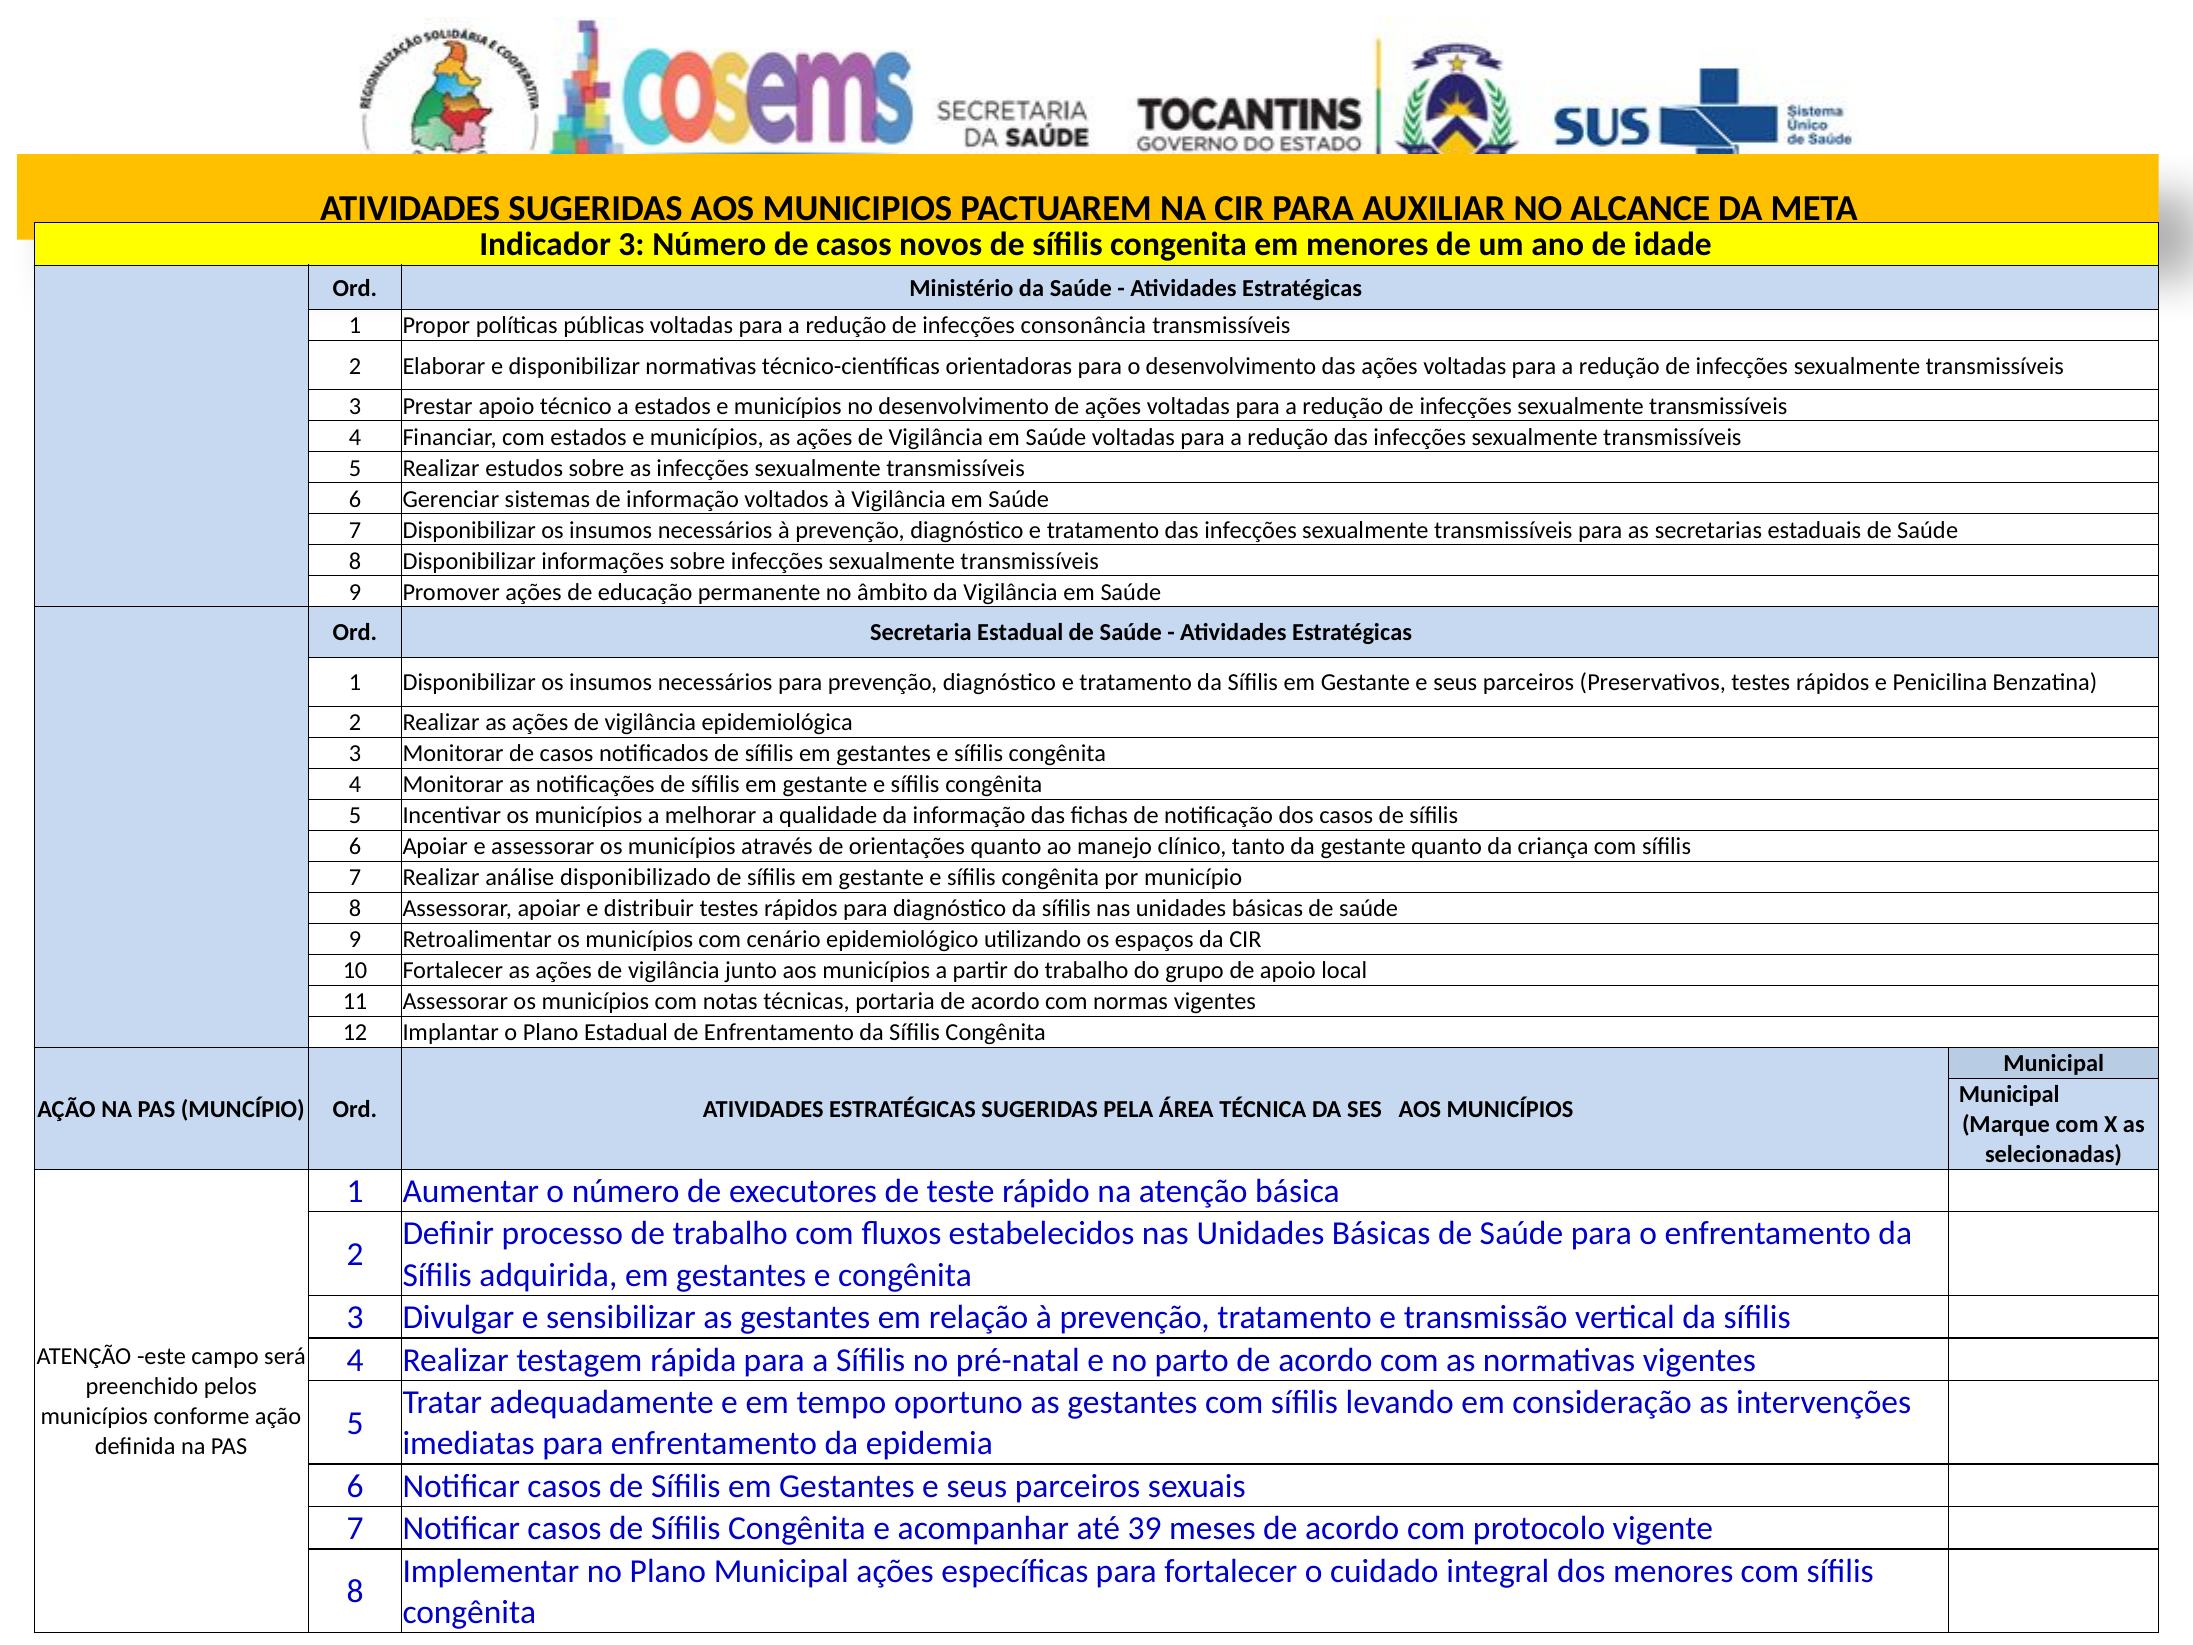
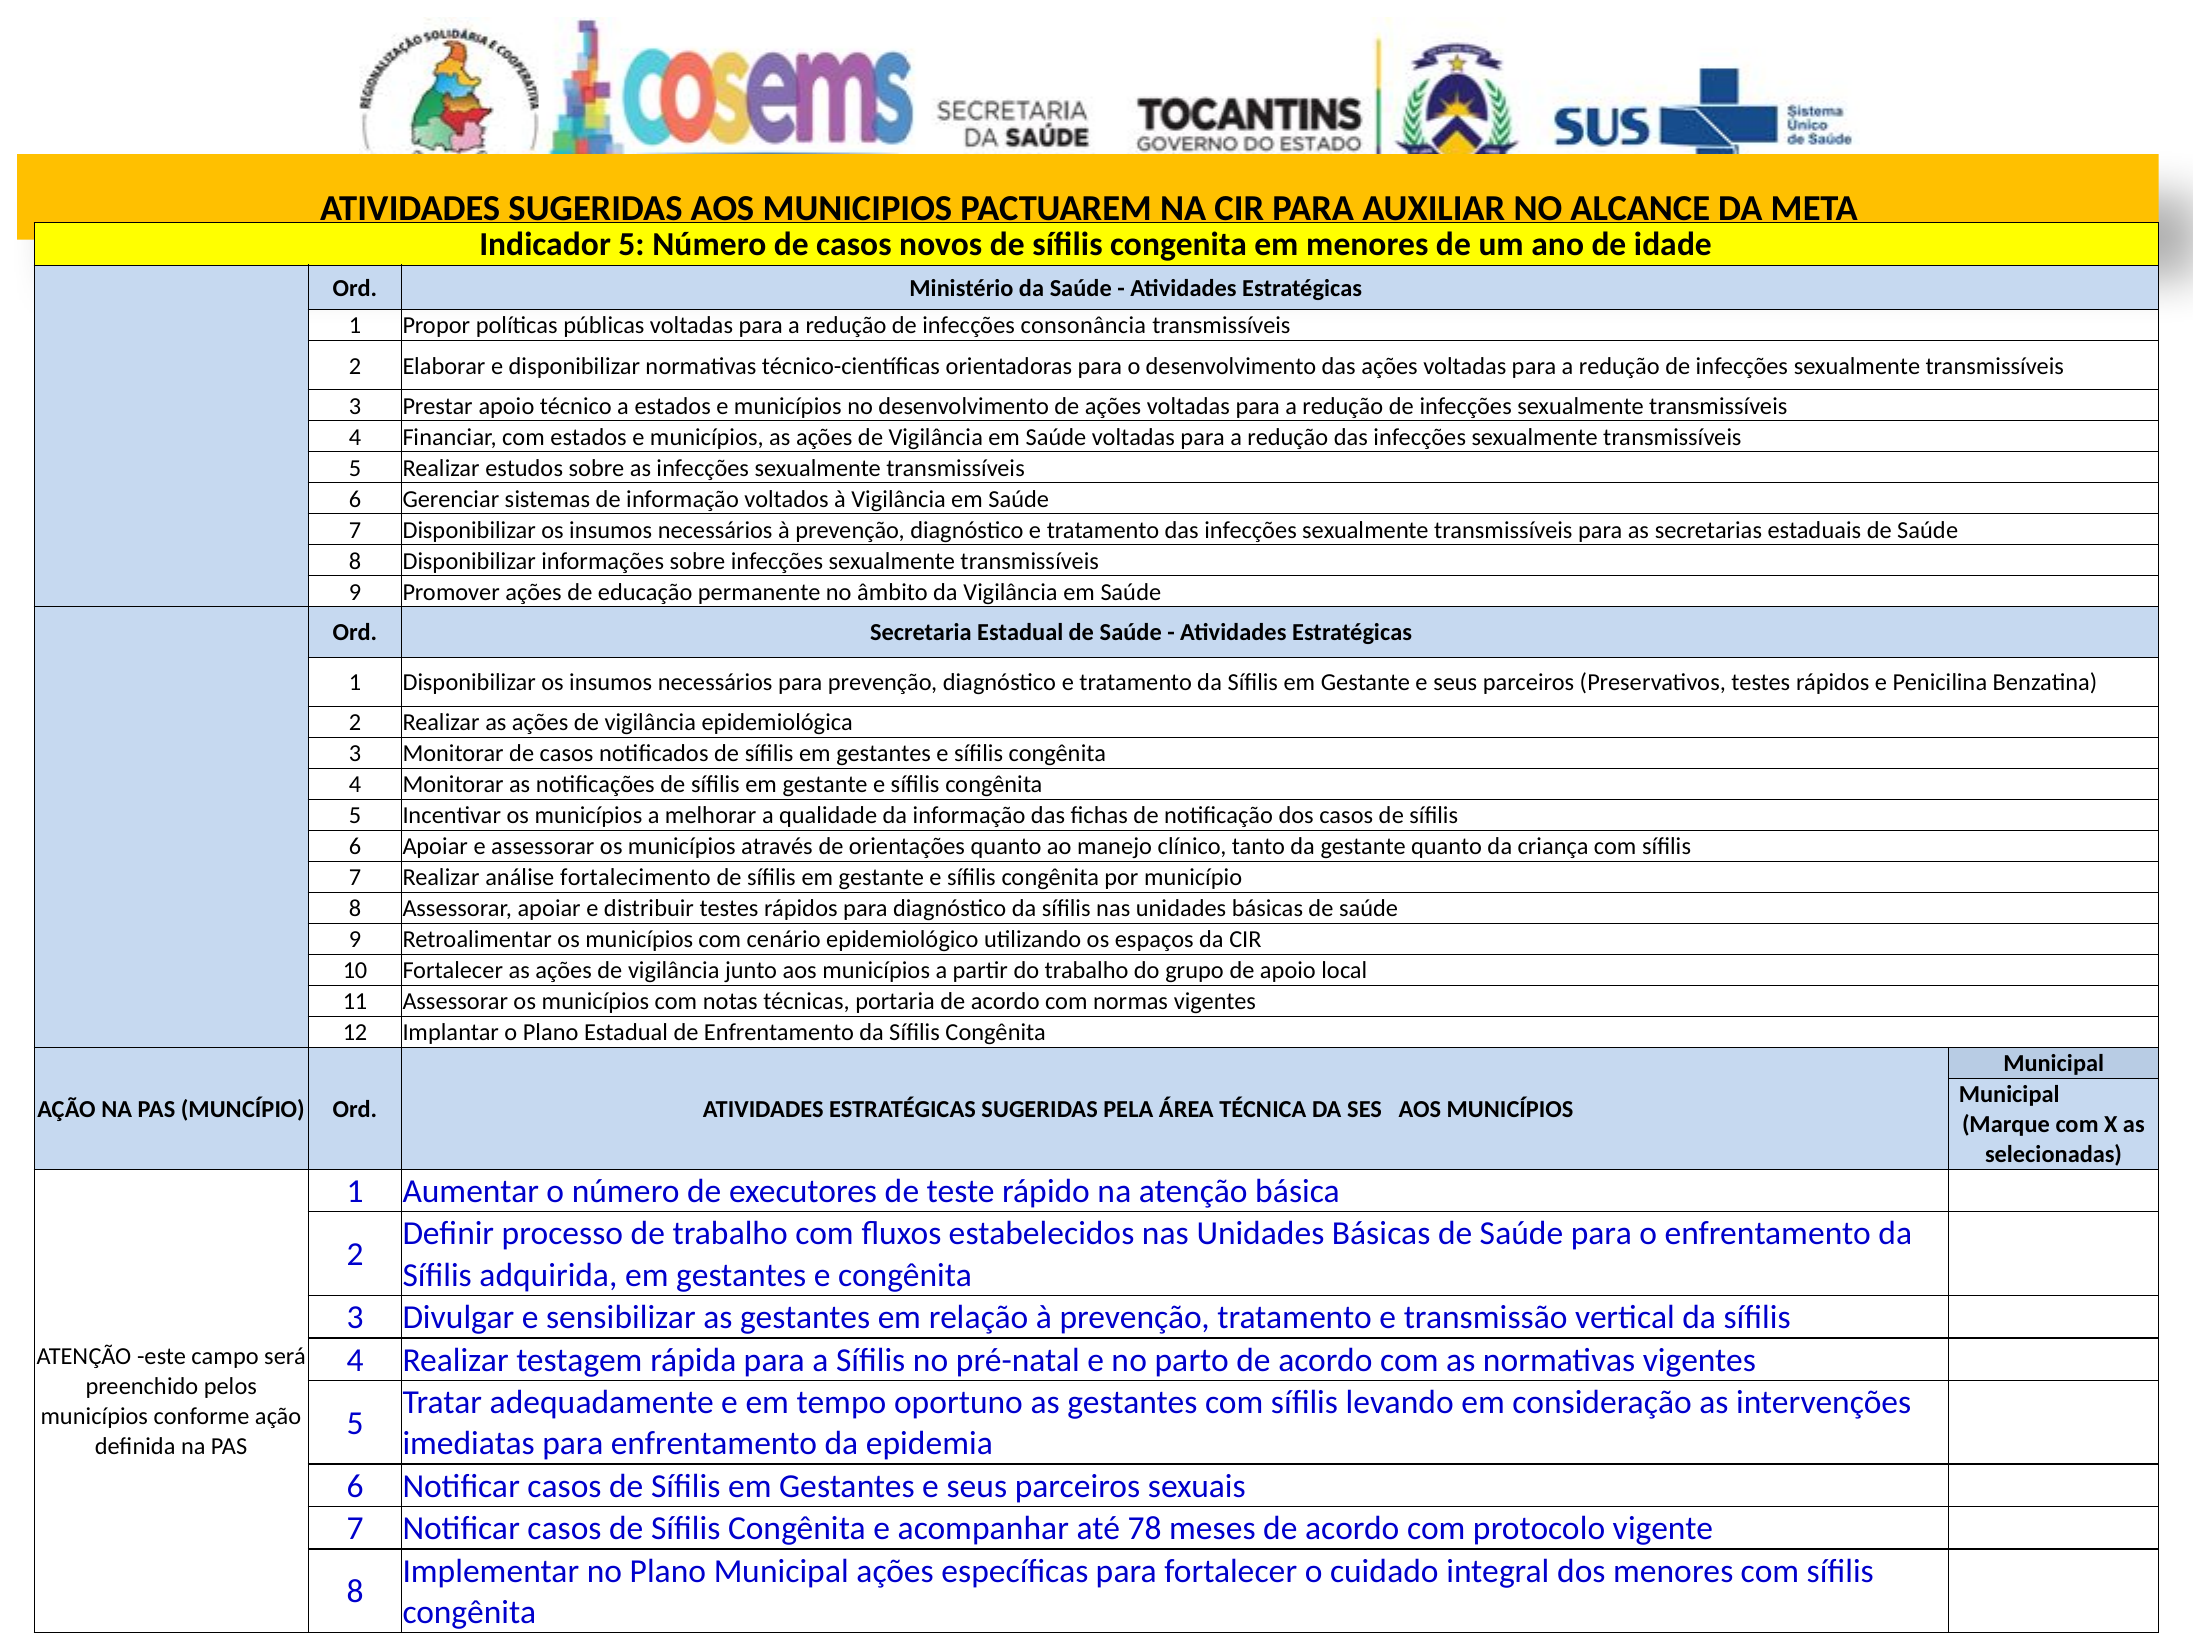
Indicador 3: 3 -> 5
disponibilizado: disponibilizado -> fortalecimento
39: 39 -> 78
